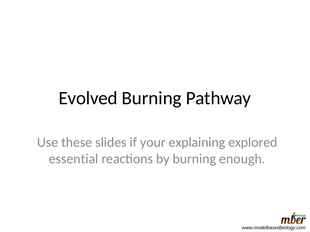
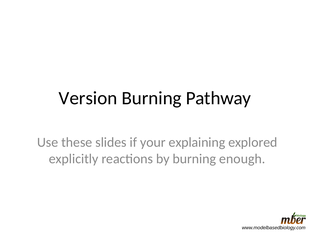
Evolved: Evolved -> Version
essential: essential -> explicitly
